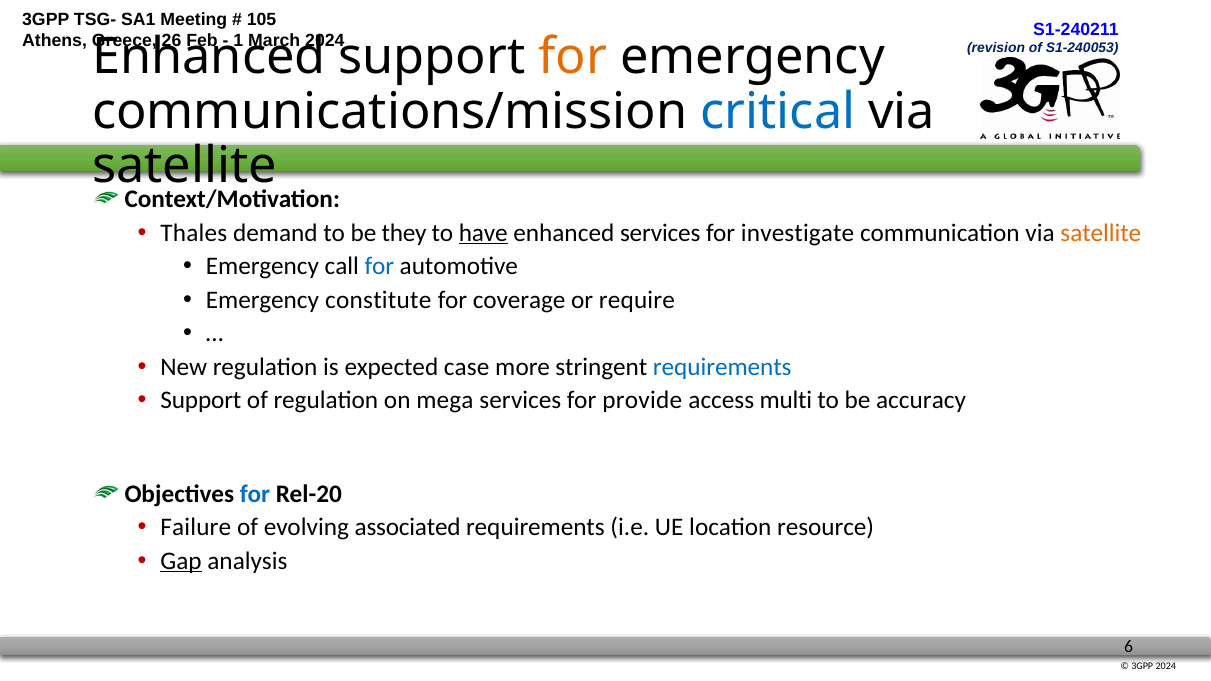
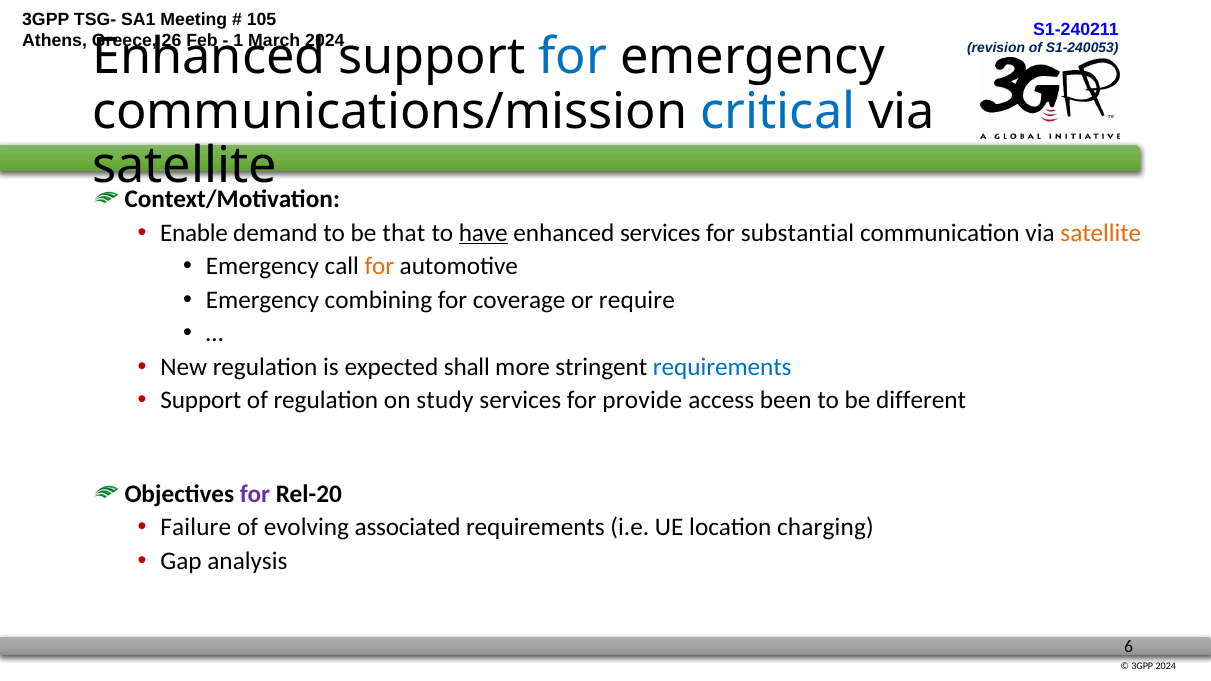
for at (573, 57) colour: orange -> blue
Thales: Thales -> Enable
they: they -> that
investigate: investigate -> substantial
for at (379, 266) colour: blue -> orange
constitute: constitute -> combining
case: case -> shall
mega: mega -> study
multi: multi -> been
accuracy: accuracy -> different
for at (255, 494) colour: blue -> purple
resource: resource -> charging
Gap underline: present -> none
